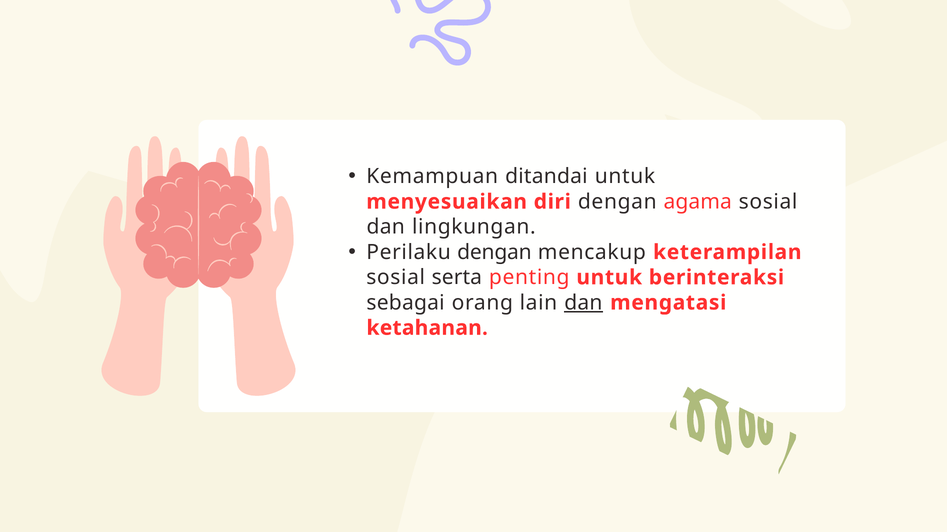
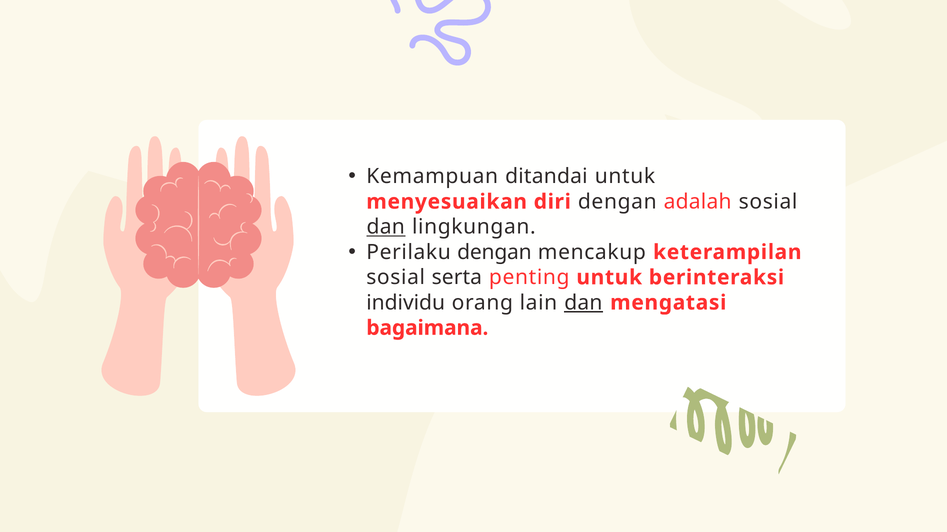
agama: agama -> adalah
dan at (386, 227) underline: none -> present
sebagai: sebagai -> individu
ketahanan: ketahanan -> bagaimana
